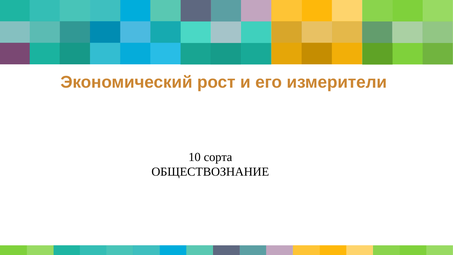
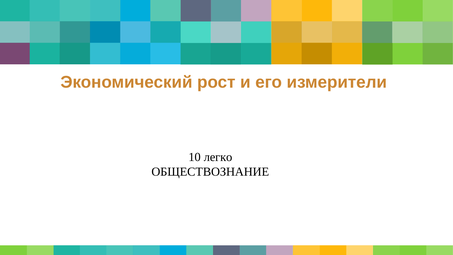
сорта: сорта -> легко
